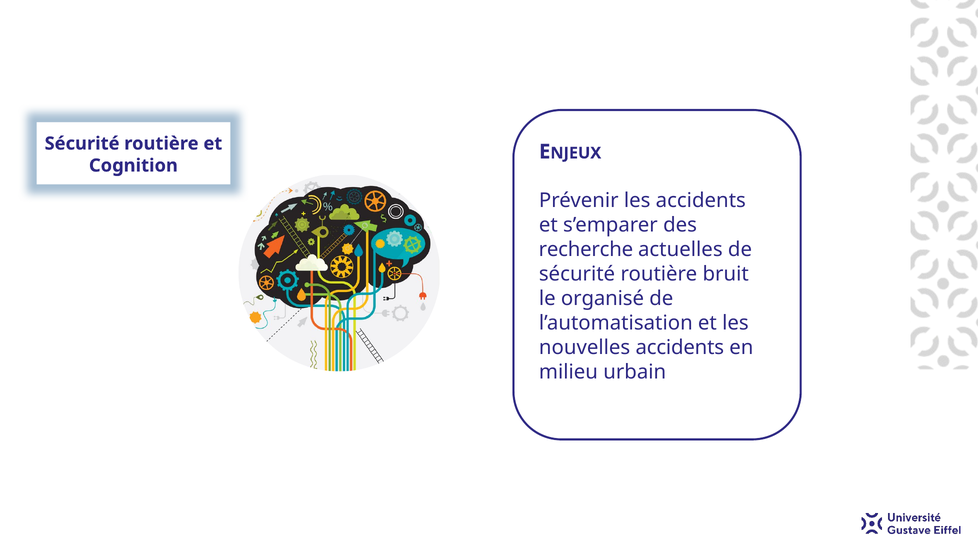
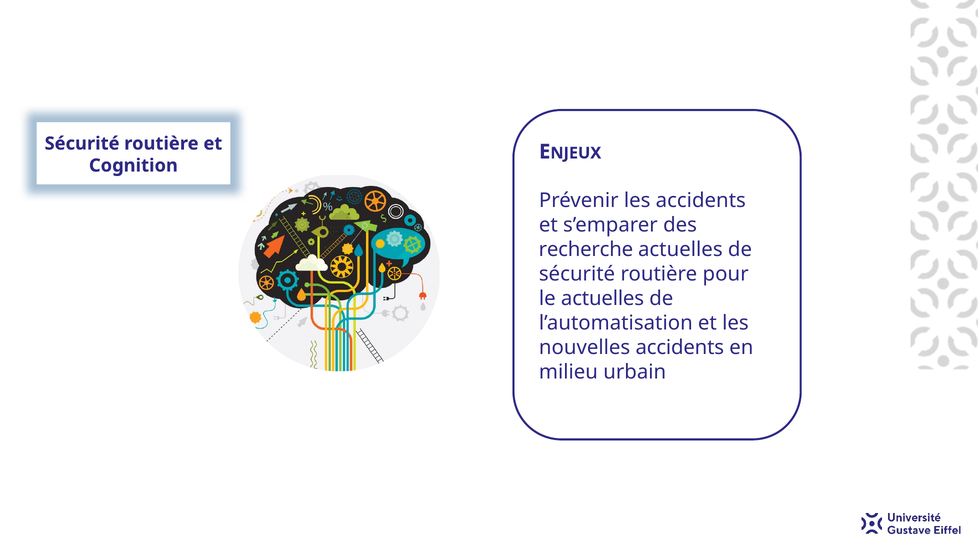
bruit: bruit -> pour
le organisé: organisé -> actuelles
